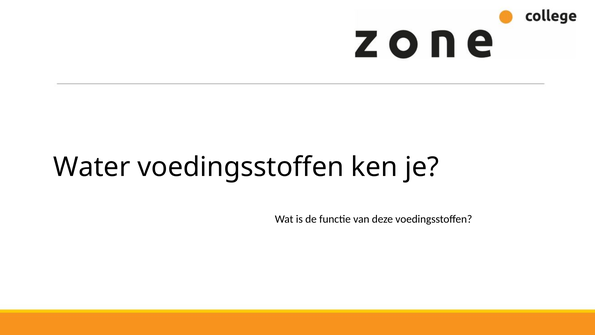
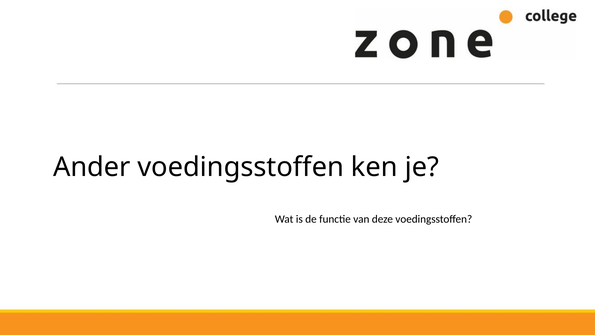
Water: Water -> Ander
